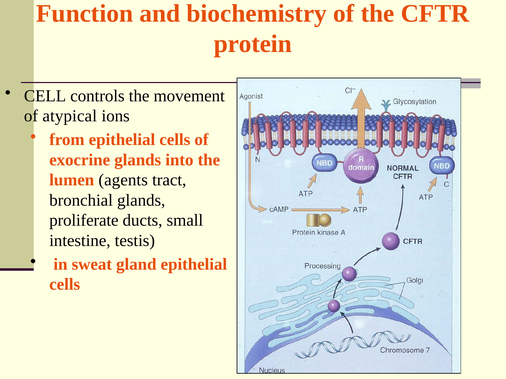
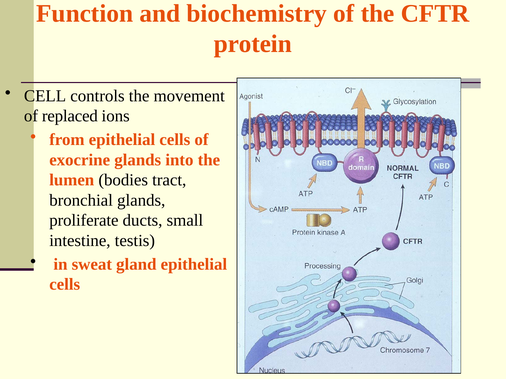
atypical: atypical -> replaced
agents: agents -> bodies
